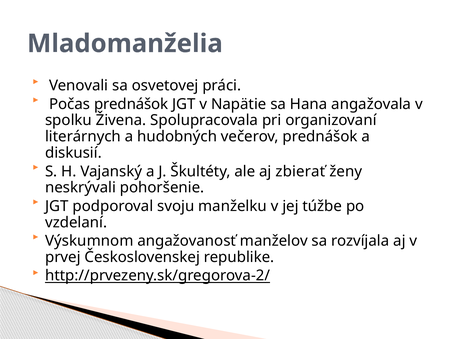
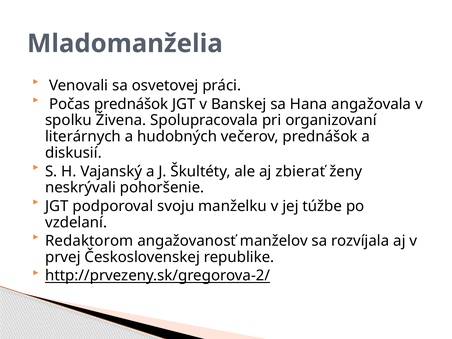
Napätie: Napätie -> Banskej
Výskumnom: Výskumnom -> Redaktorom
